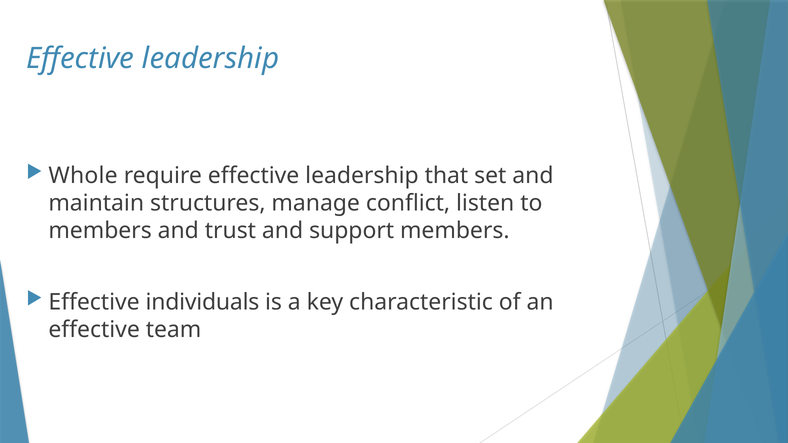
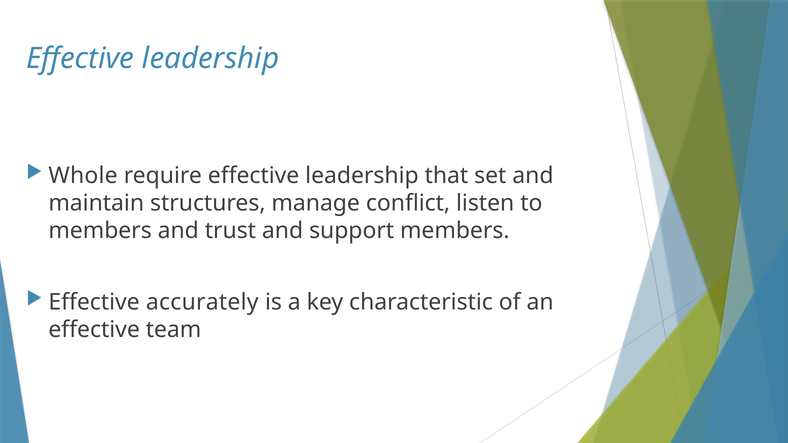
individuals: individuals -> accurately
